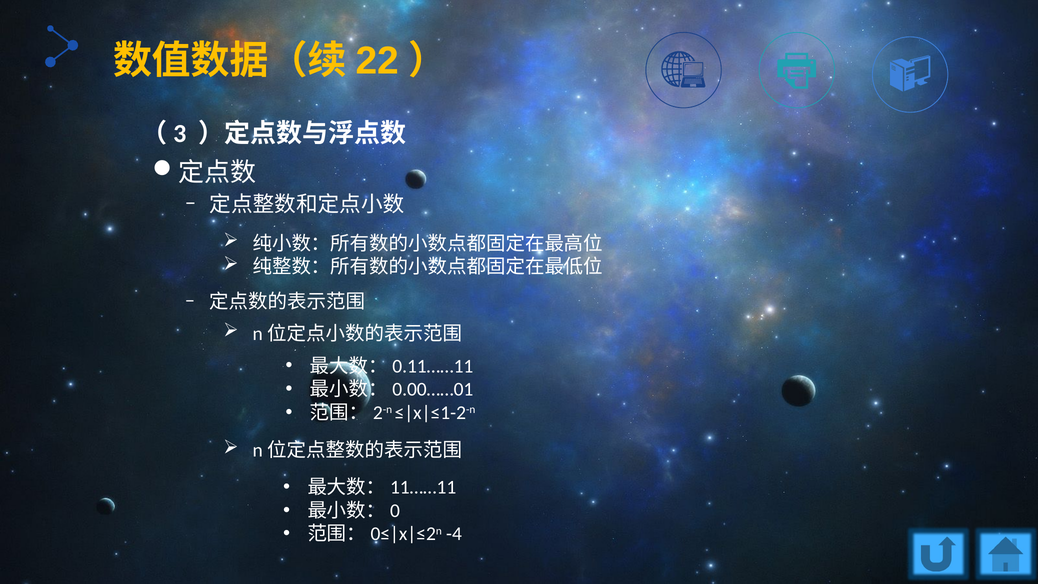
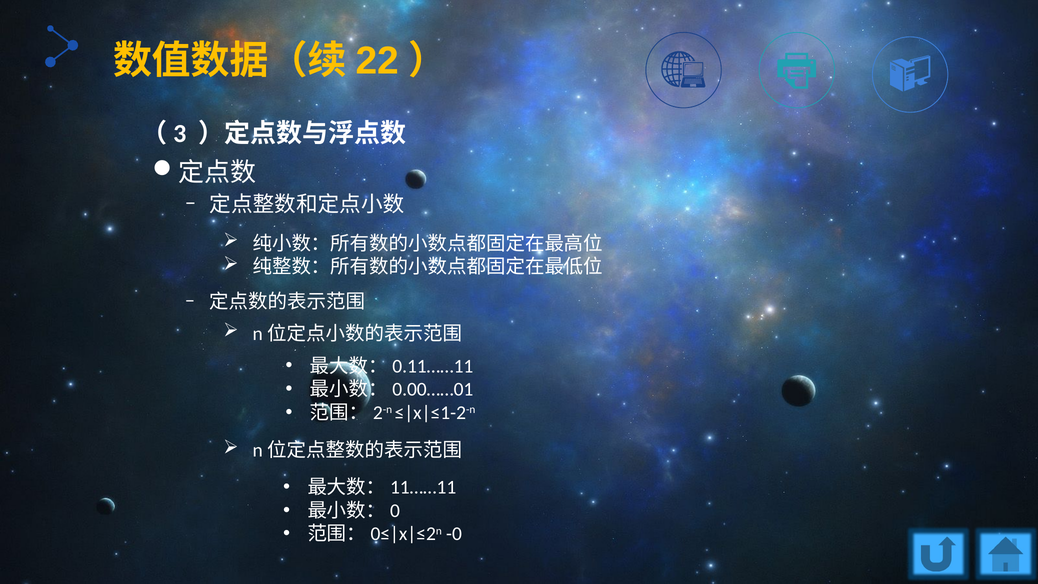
-4: -4 -> -0
